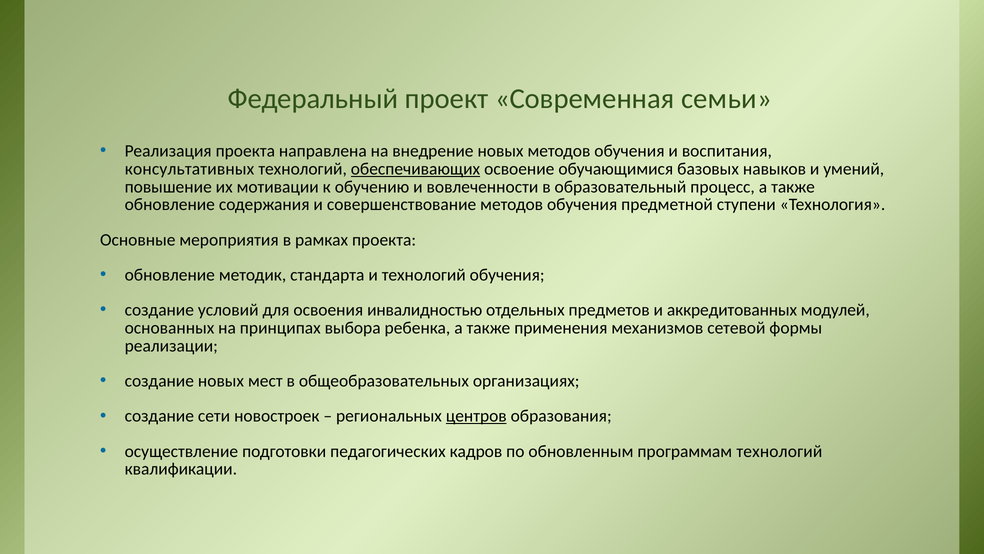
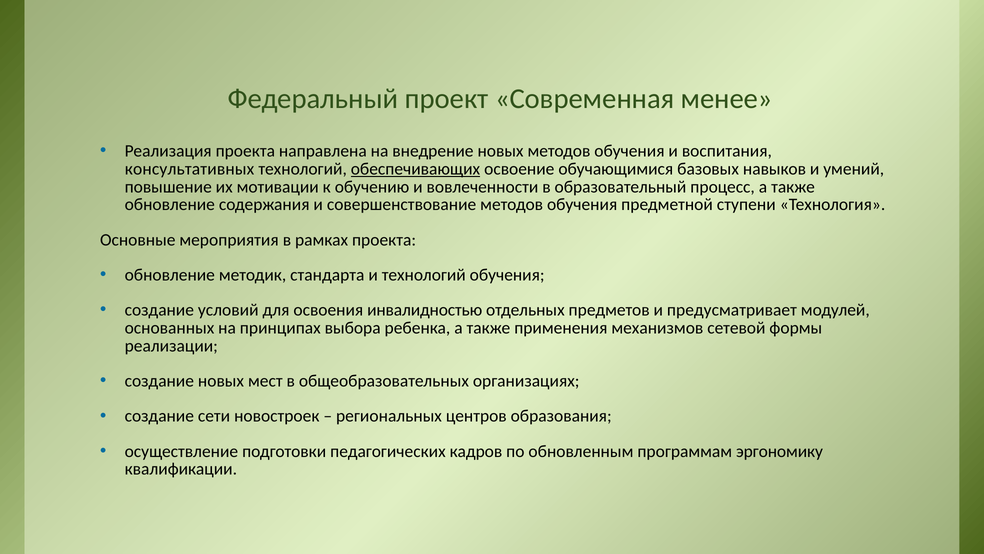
семьи: семьи -> менее
аккредитованных: аккредитованных -> предусматривает
центров underline: present -> none
программам технологий: технологий -> эргономику
